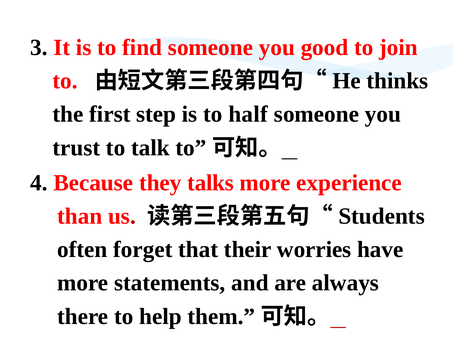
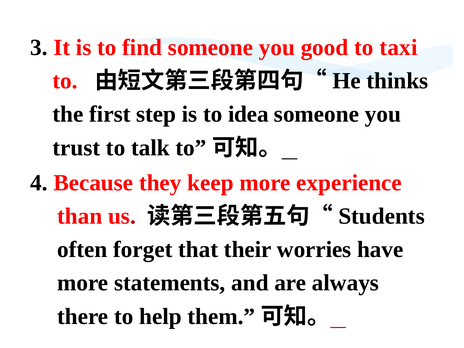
join: join -> taxi
half: half -> idea
talks: talks -> keep
